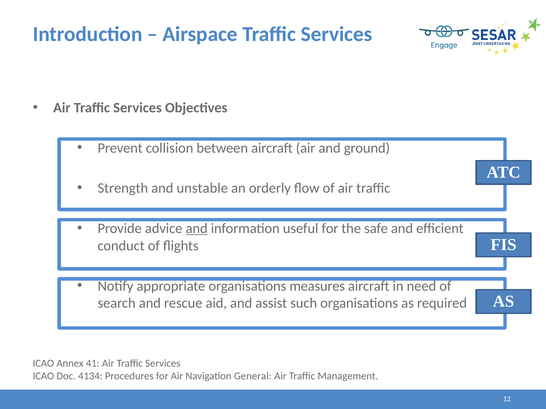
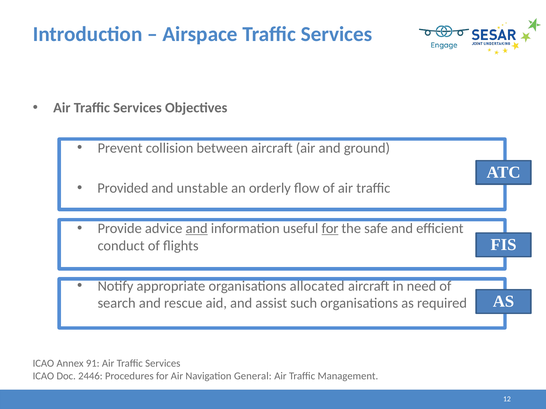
Strength: Strength -> Provided
for at (330, 229) underline: none -> present
measures: measures -> allocated
41: 41 -> 91
4134: 4134 -> 2446
